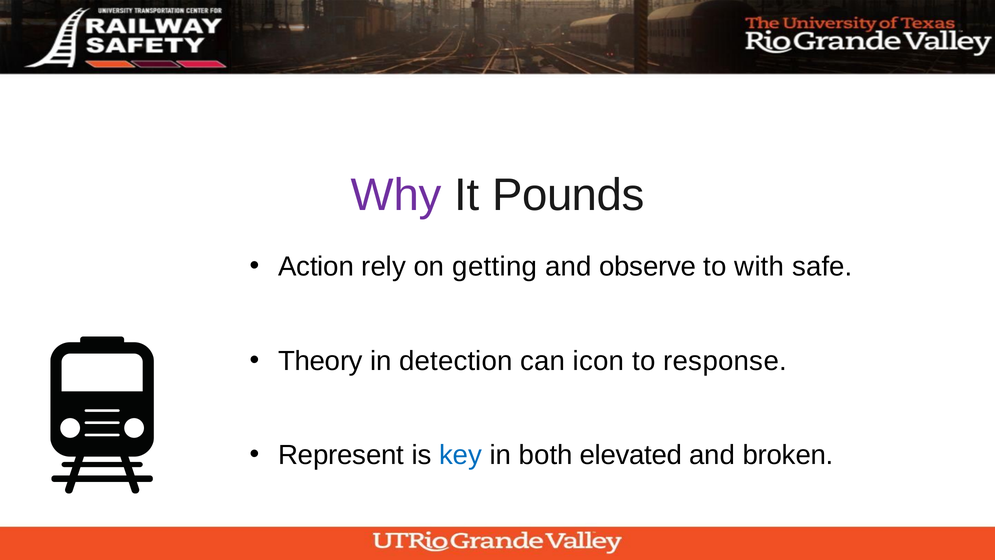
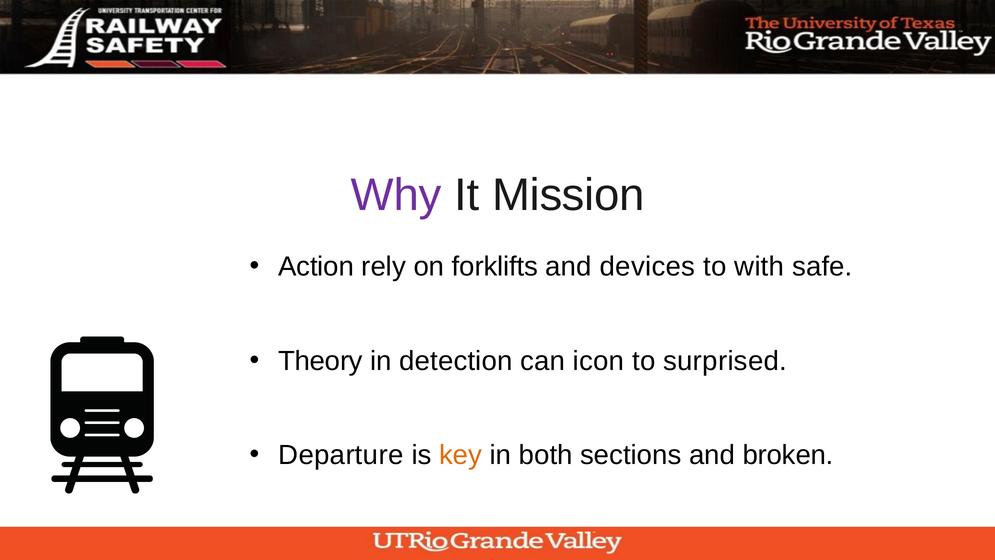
Pounds: Pounds -> Mission
getting: getting -> forklifts
observe: observe -> devices
response: response -> surprised
Represent: Represent -> Departure
key colour: blue -> orange
elevated: elevated -> sections
